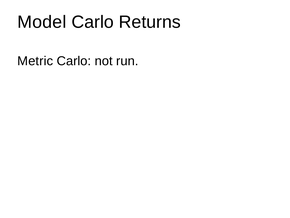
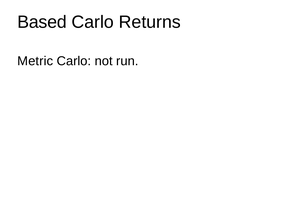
Model: Model -> Based
